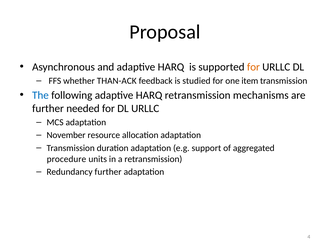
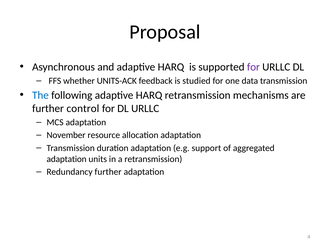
for at (253, 67) colour: orange -> purple
THAN-ACK: THAN-ACK -> UNITS-ACK
item: item -> data
needed: needed -> control
procedure at (66, 159): procedure -> adaptation
